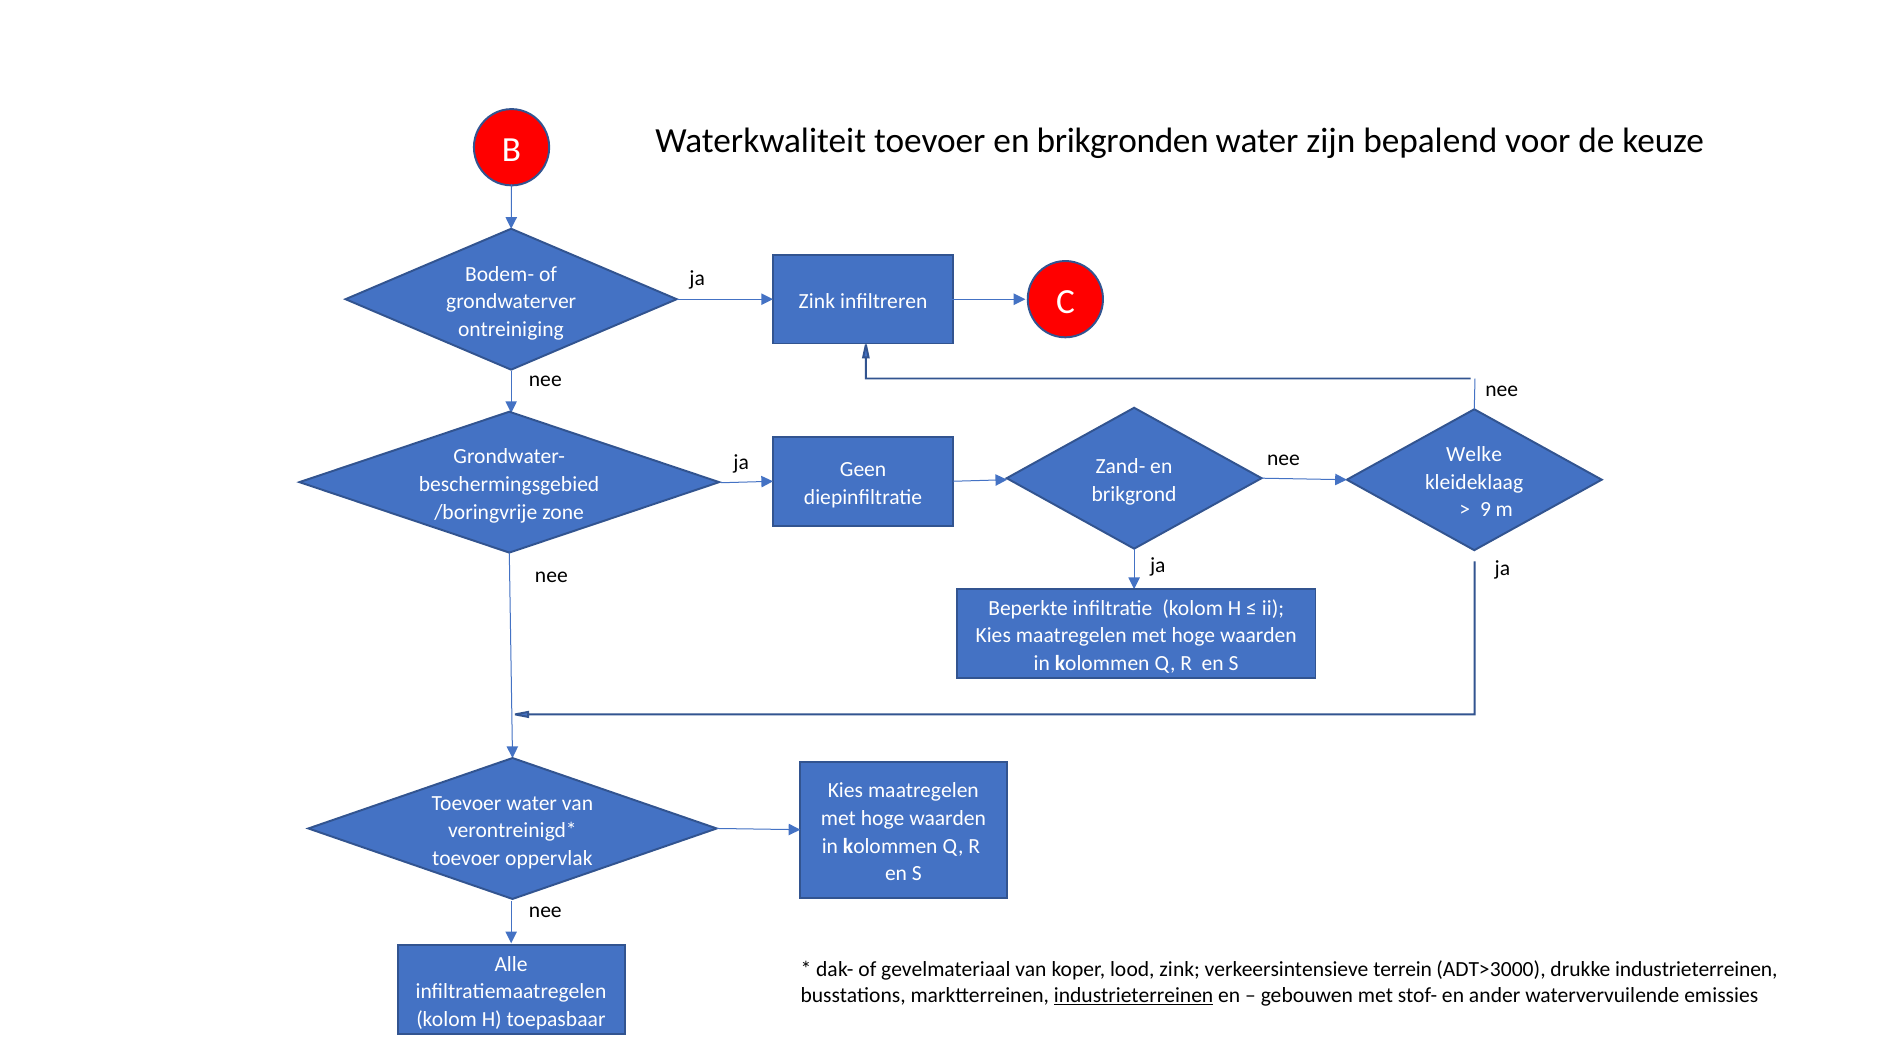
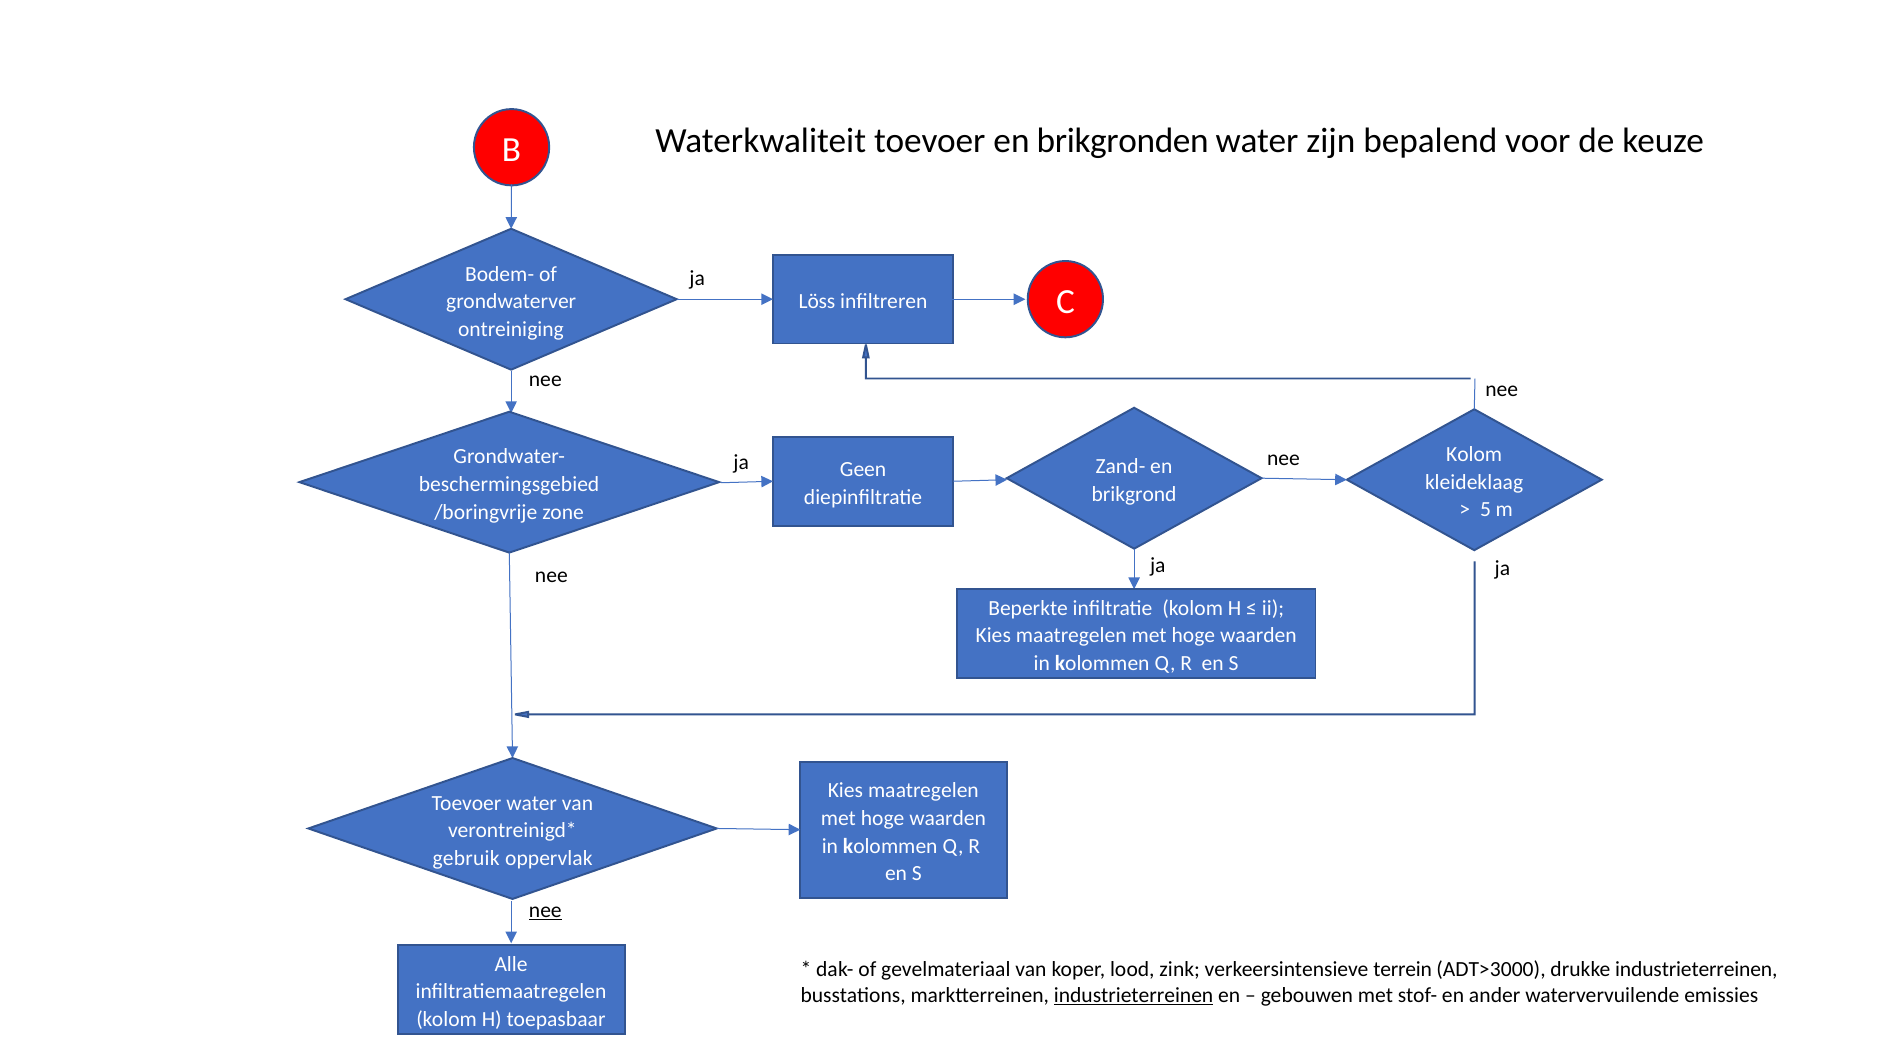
Zink at (817, 301): Zink -> Löss
ja Welke: Welke -> Kolom
9: 9 -> 5
toevoer at (466, 858): toevoer -> gebruik
nee at (545, 910) underline: none -> present
